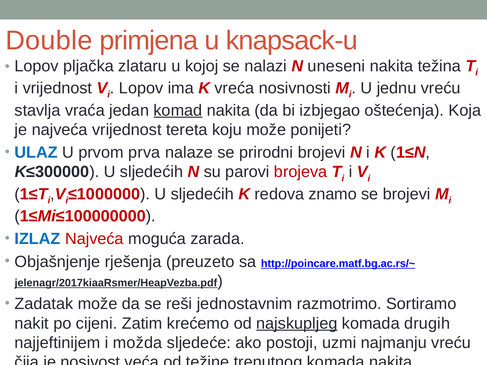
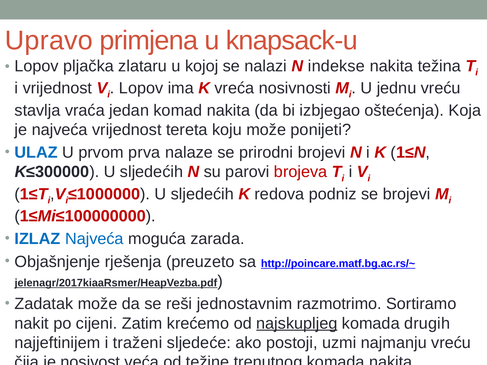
Double: Double -> Upravo
uneseni: uneseni -> indekse
komad underline: present -> none
znamo: znamo -> podniz
Najveća at (94, 239) colour: red -> blue
možda: možda -> traženi
